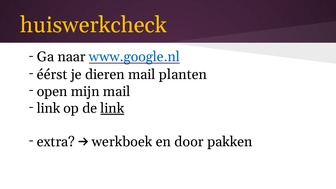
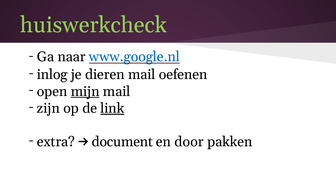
huiswerkcheck colour: yellow -> light green
éérst: éérst -> inlog
planten: planten -> oefenen
mijn underline: none -> present
link at (49, 108): link -> zijn
werkboek: werkboek -> document
